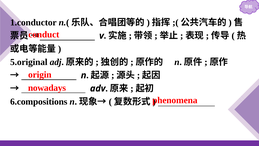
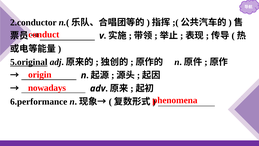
1.conductor: 1.conductor -> 2.conductor
5.original underline: none -> present
6.compositions: 6.compositions -> 6.performance
